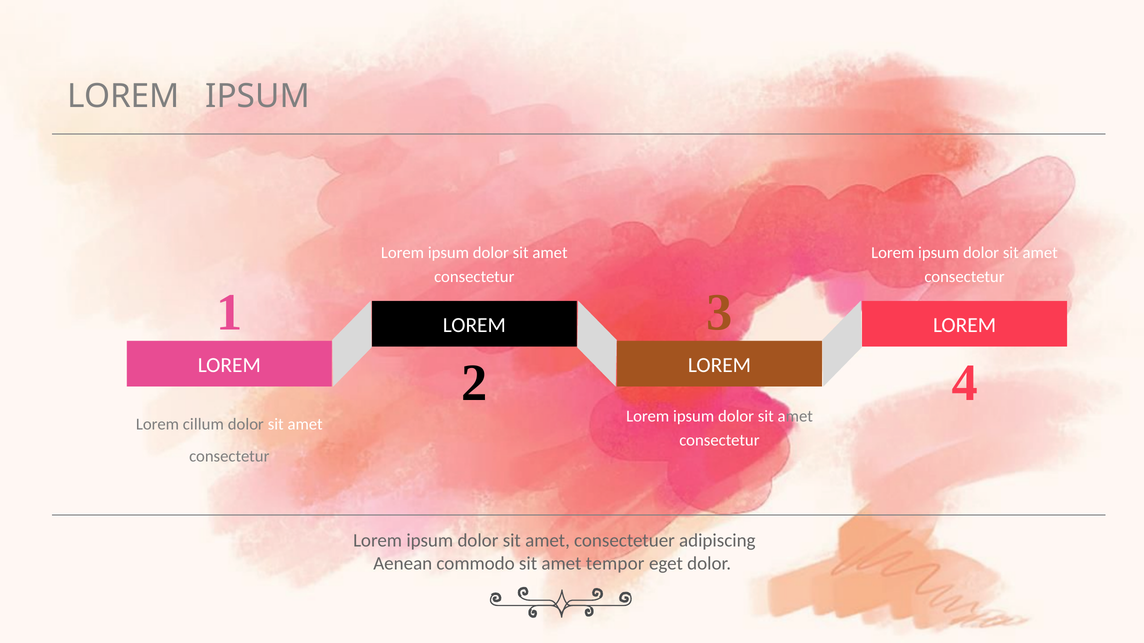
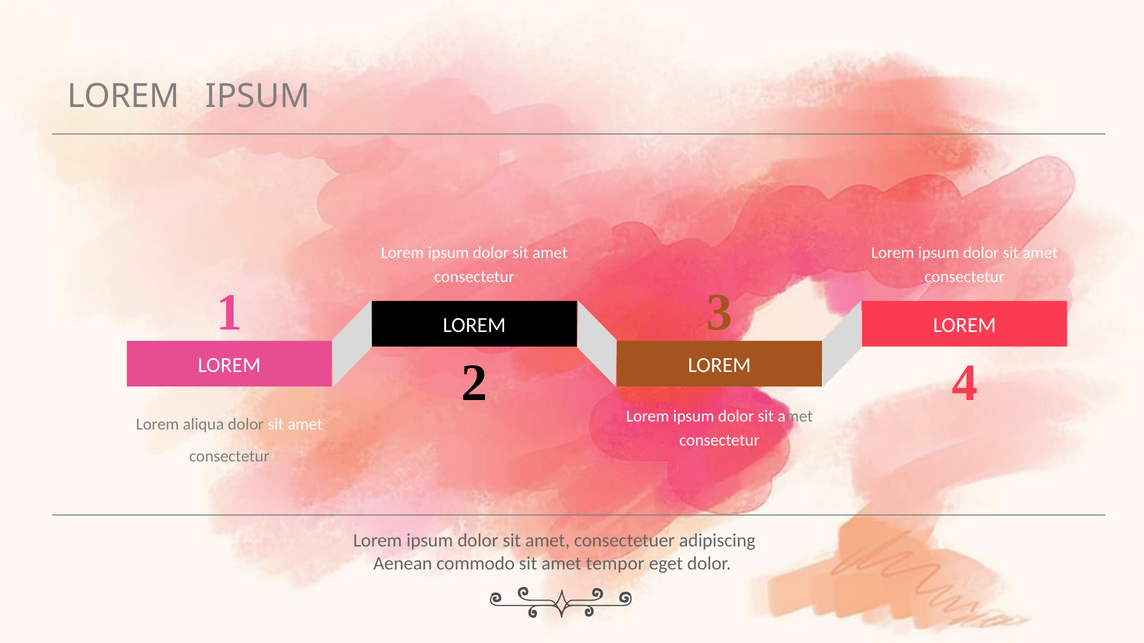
cillum: cillum -> aliqua
